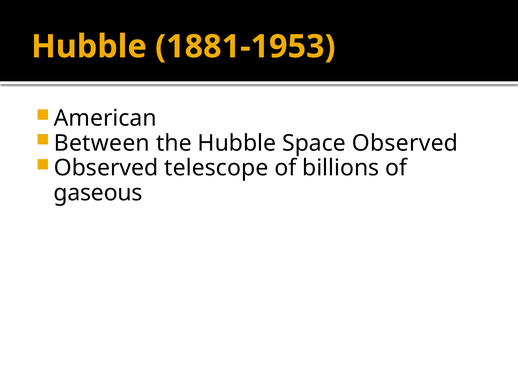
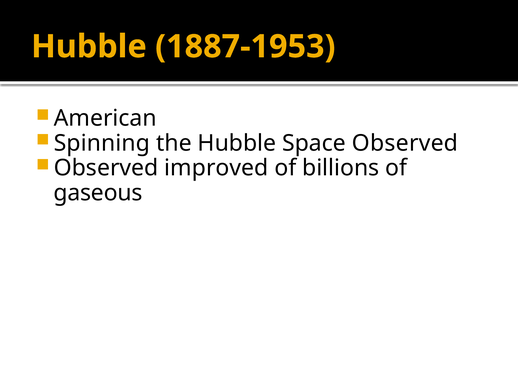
1881-1953: 1881-1953 -> 1887-1953
Between: Between -> Spinning
telescope: telescope -> improved
